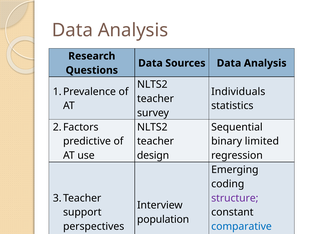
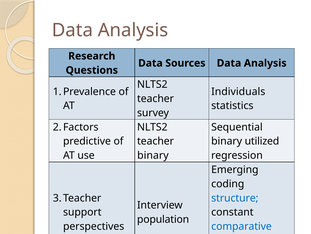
limited: limited -> utilized
design at (153, 155): design -> binary
structure colour: purple -> blue
